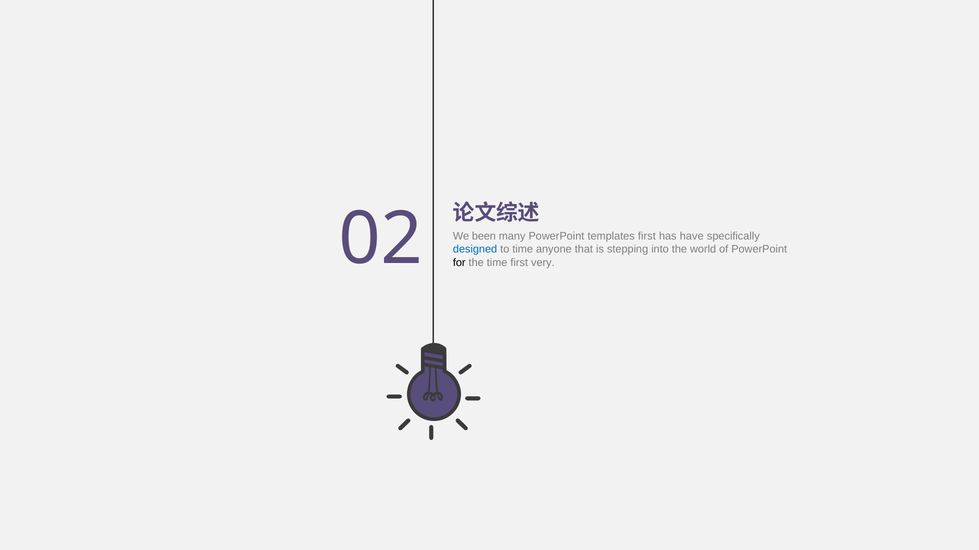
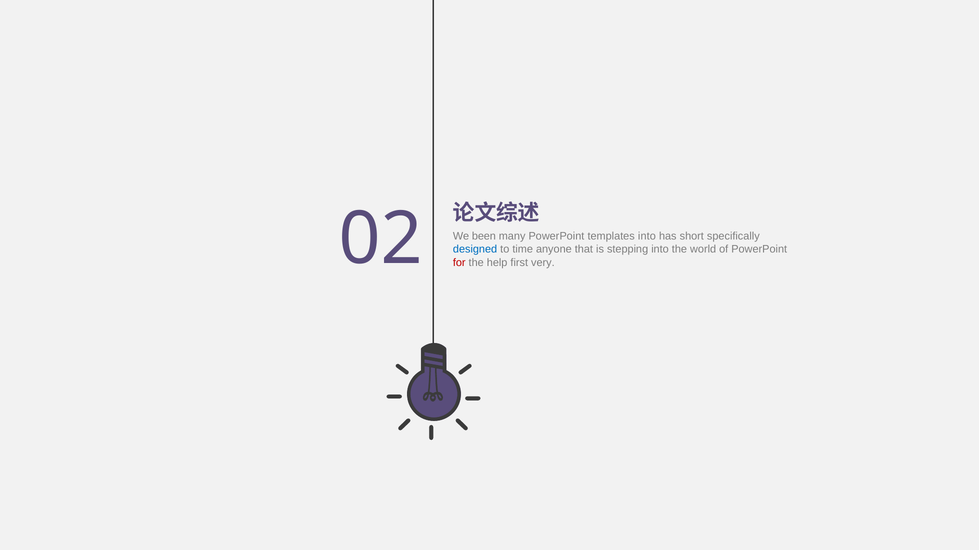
templates first: first -> into
have: have -> short
for colour: black -> red
the time: time -> help
